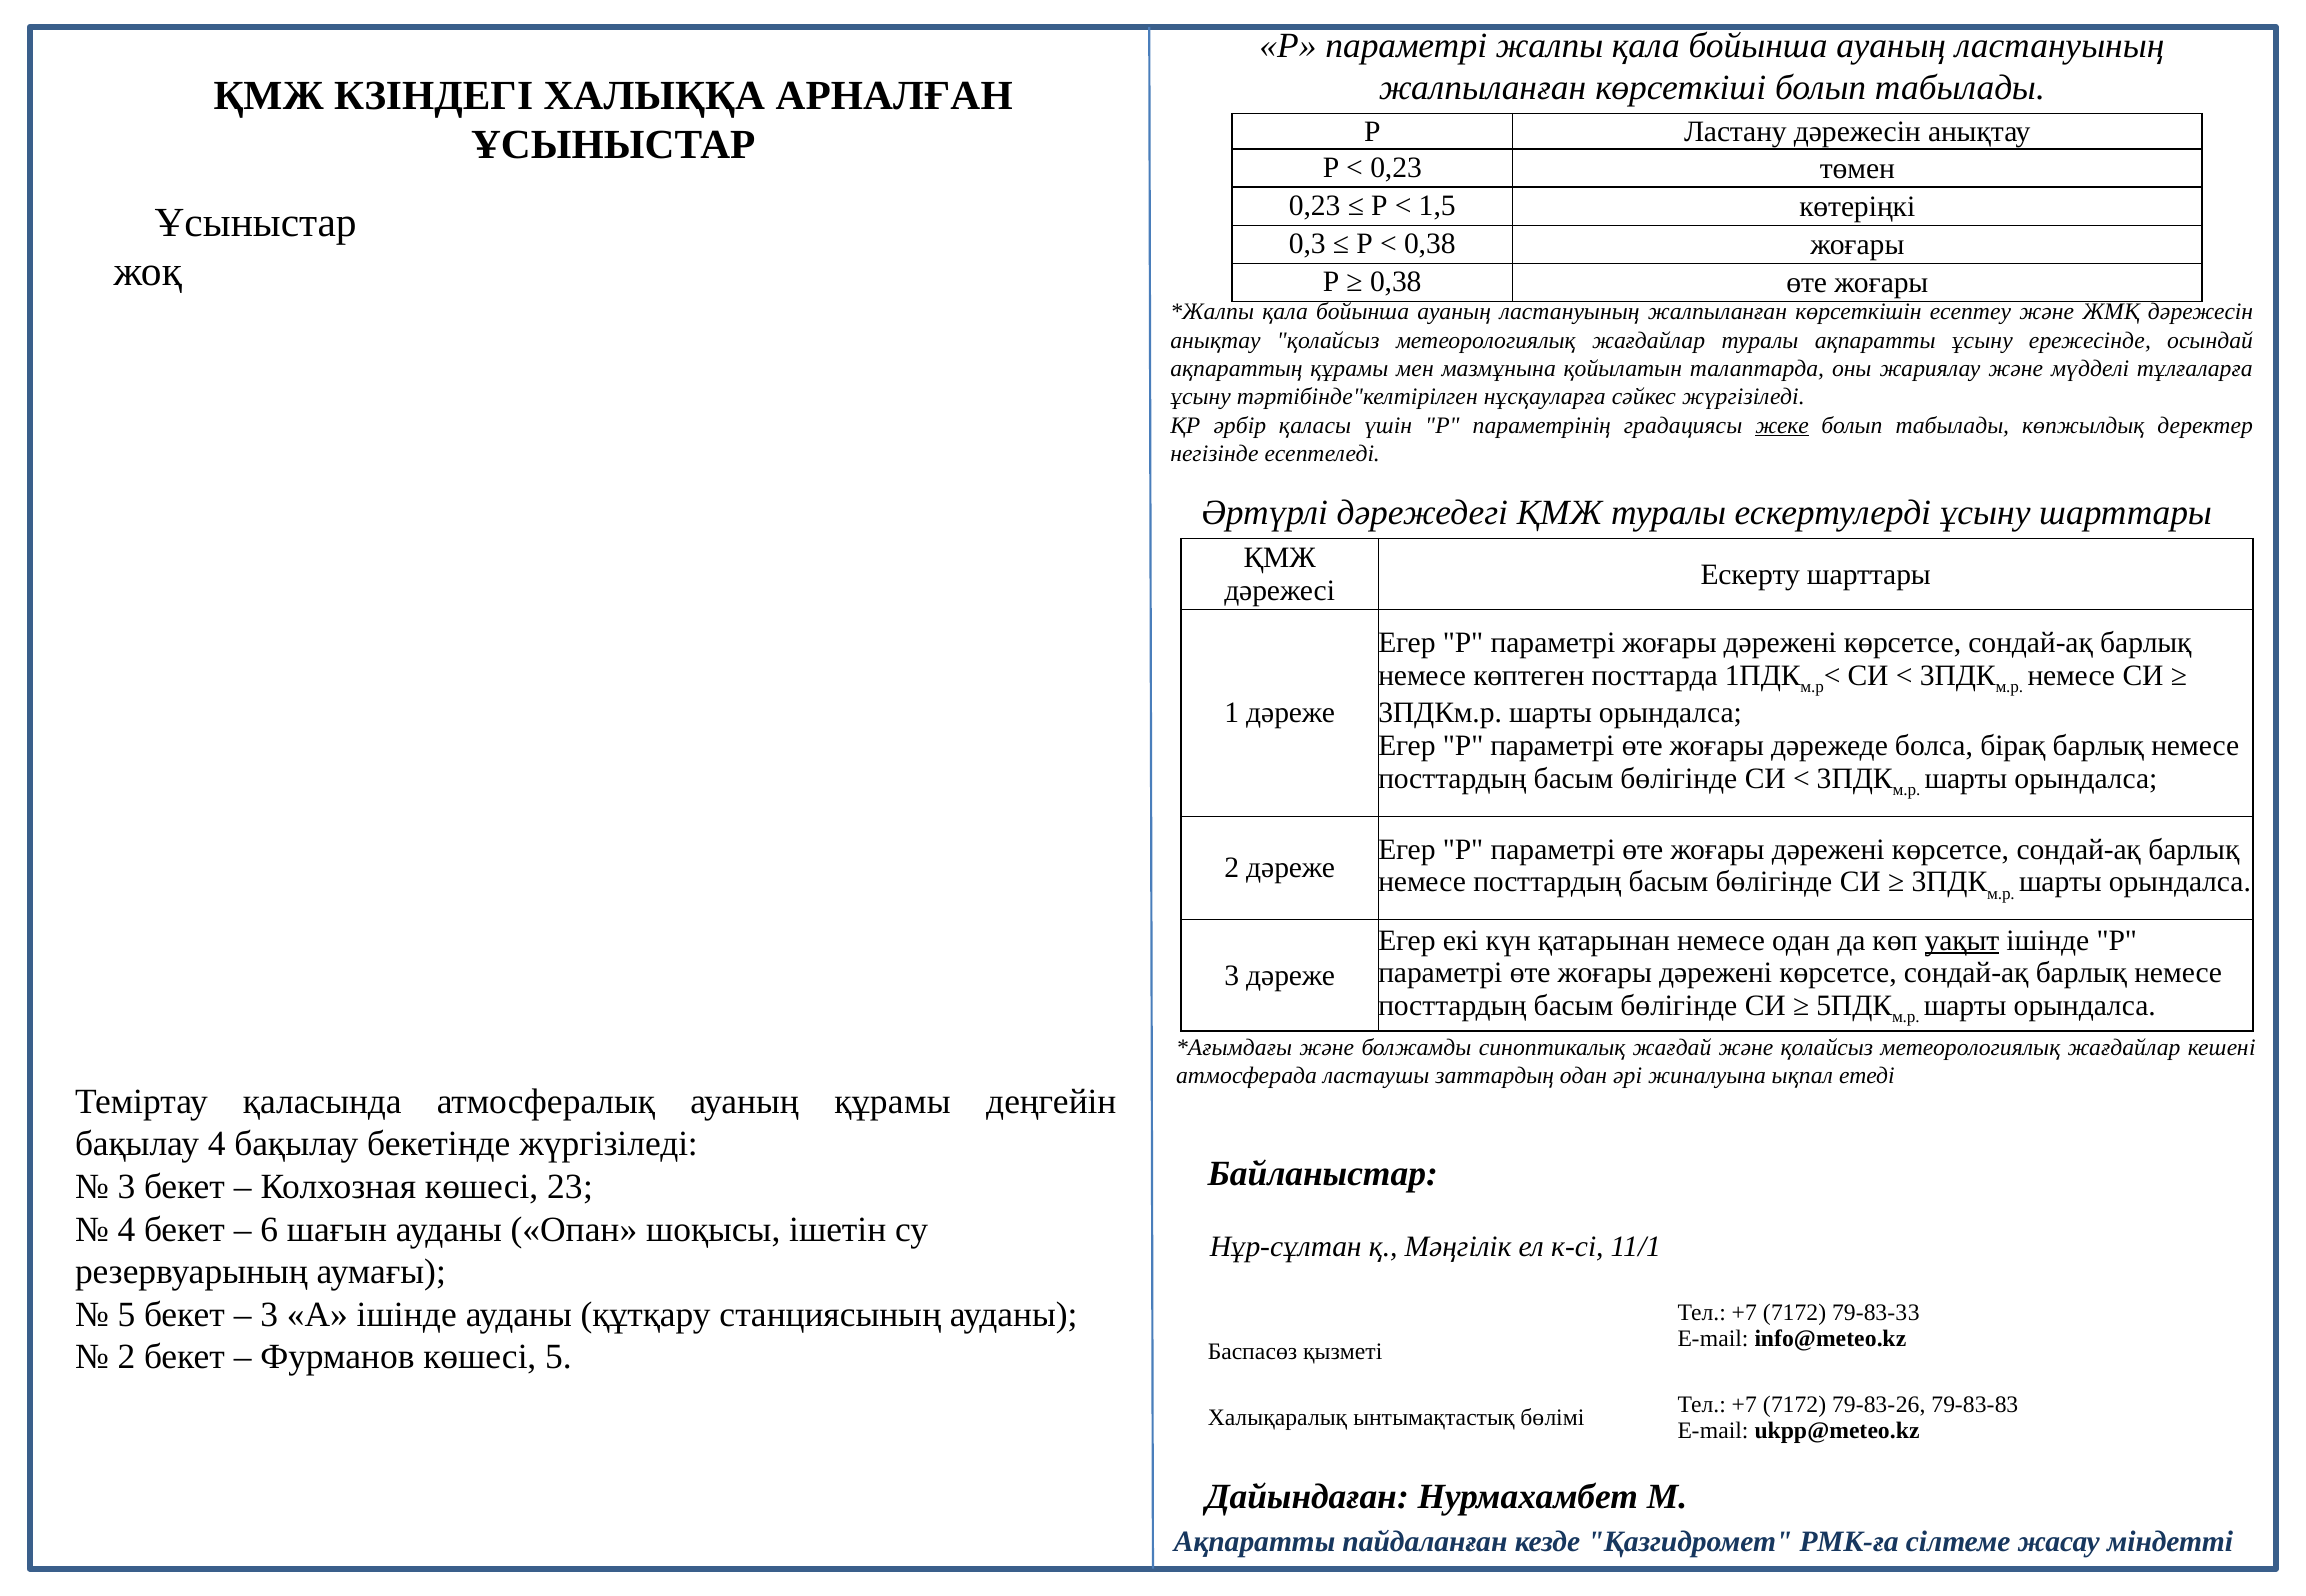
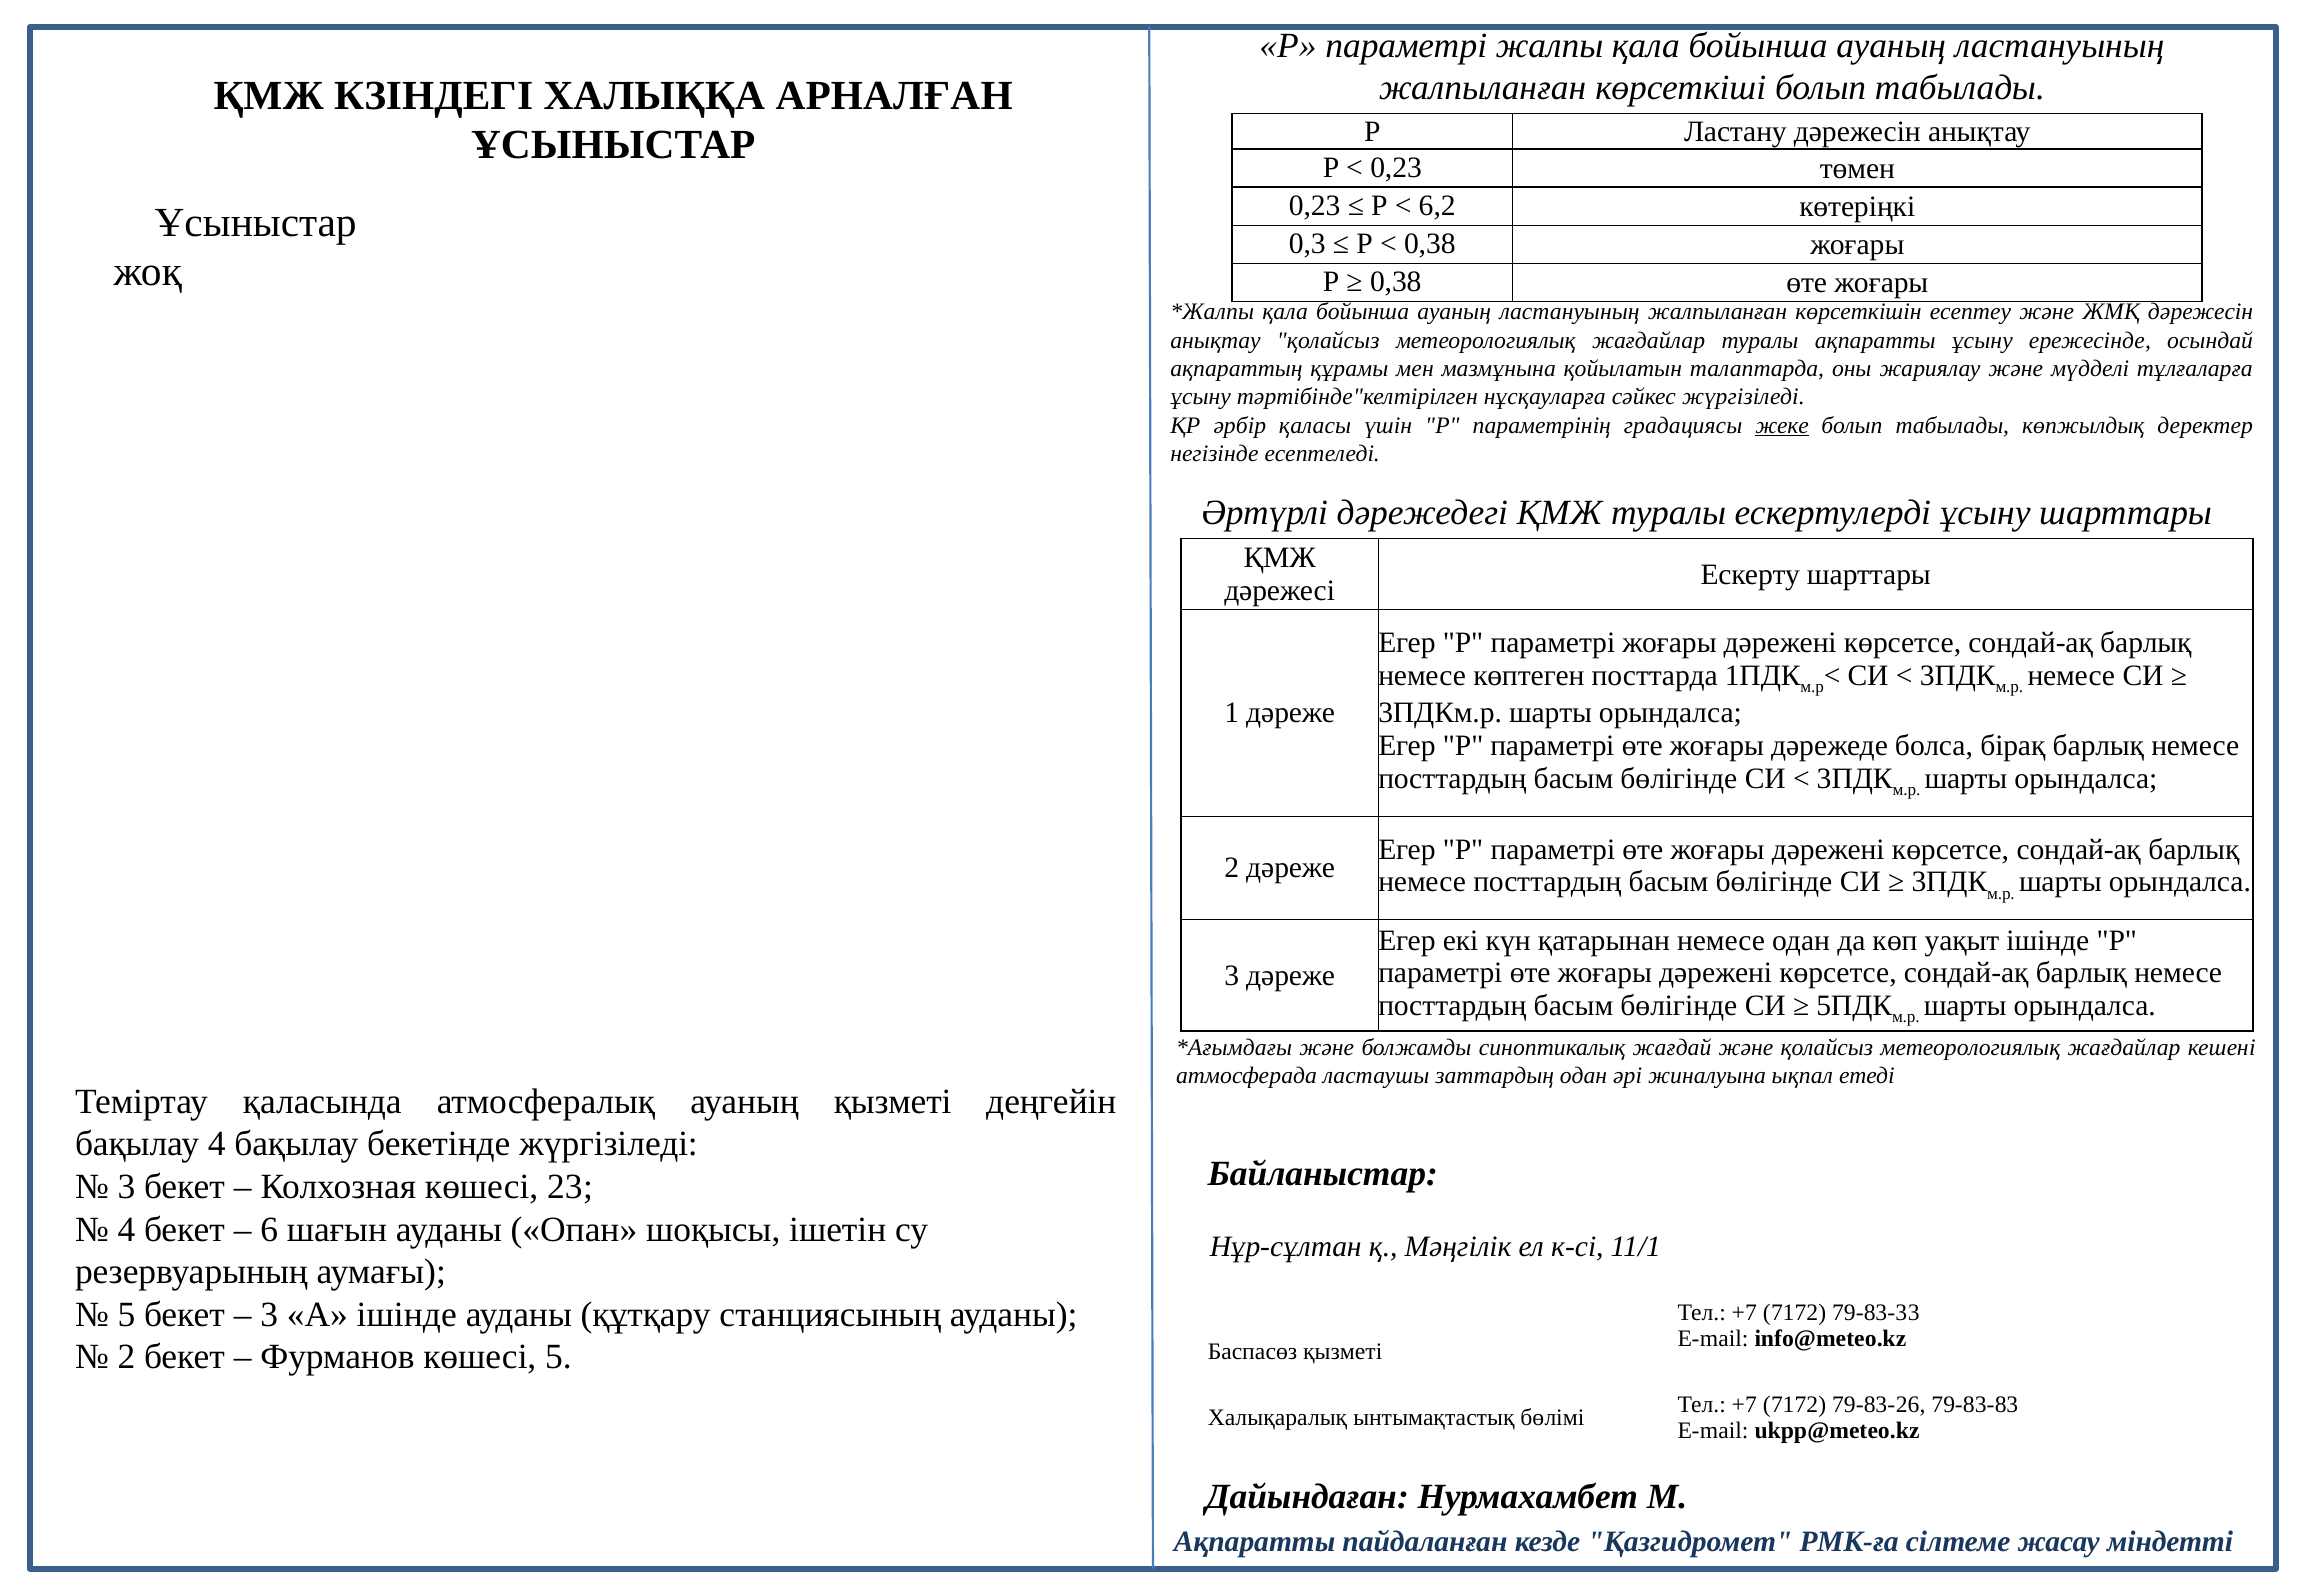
1,5: 1,5 -> 6,2
уақыт underline: present -> none
ауаның құрамы: құрамы -> қызметі
